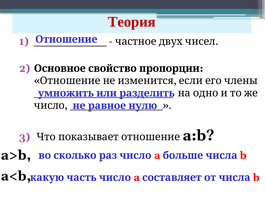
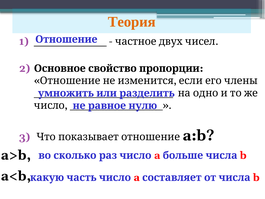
Теория colour: red -> orange
